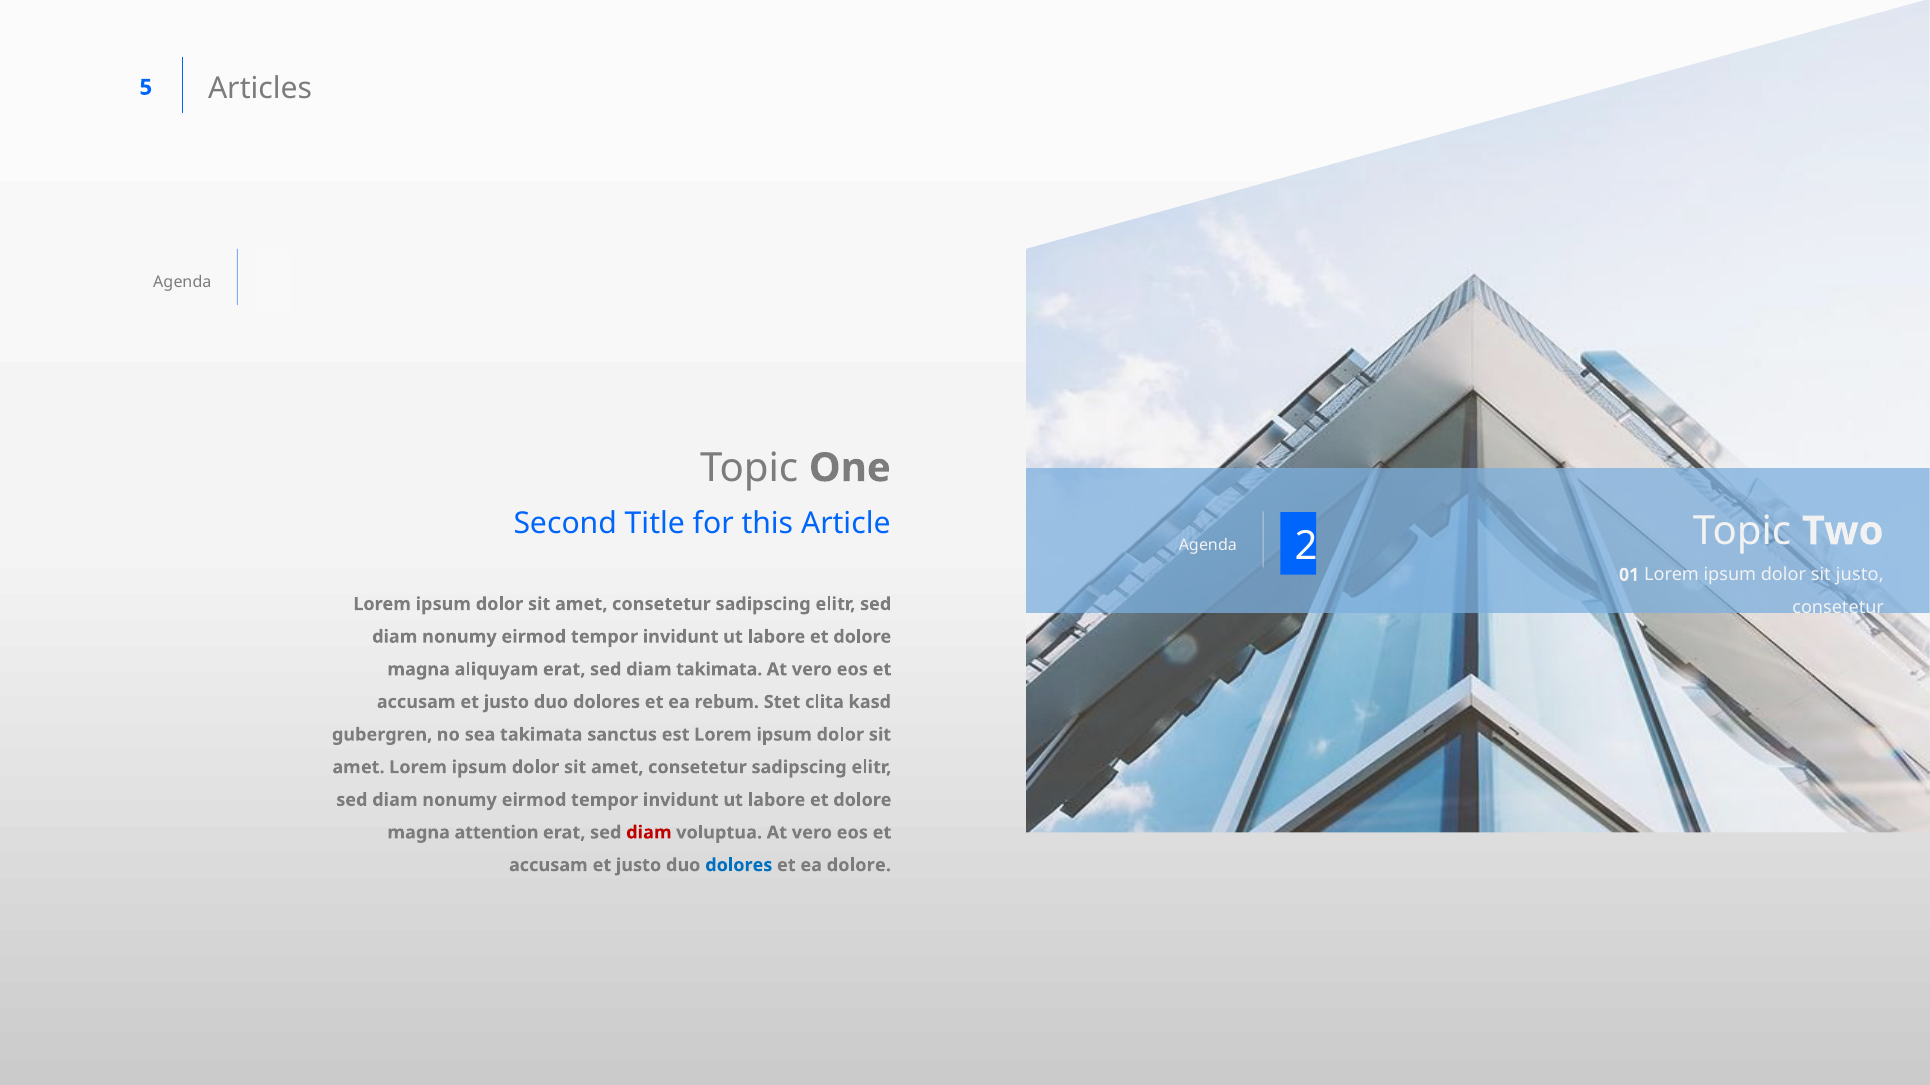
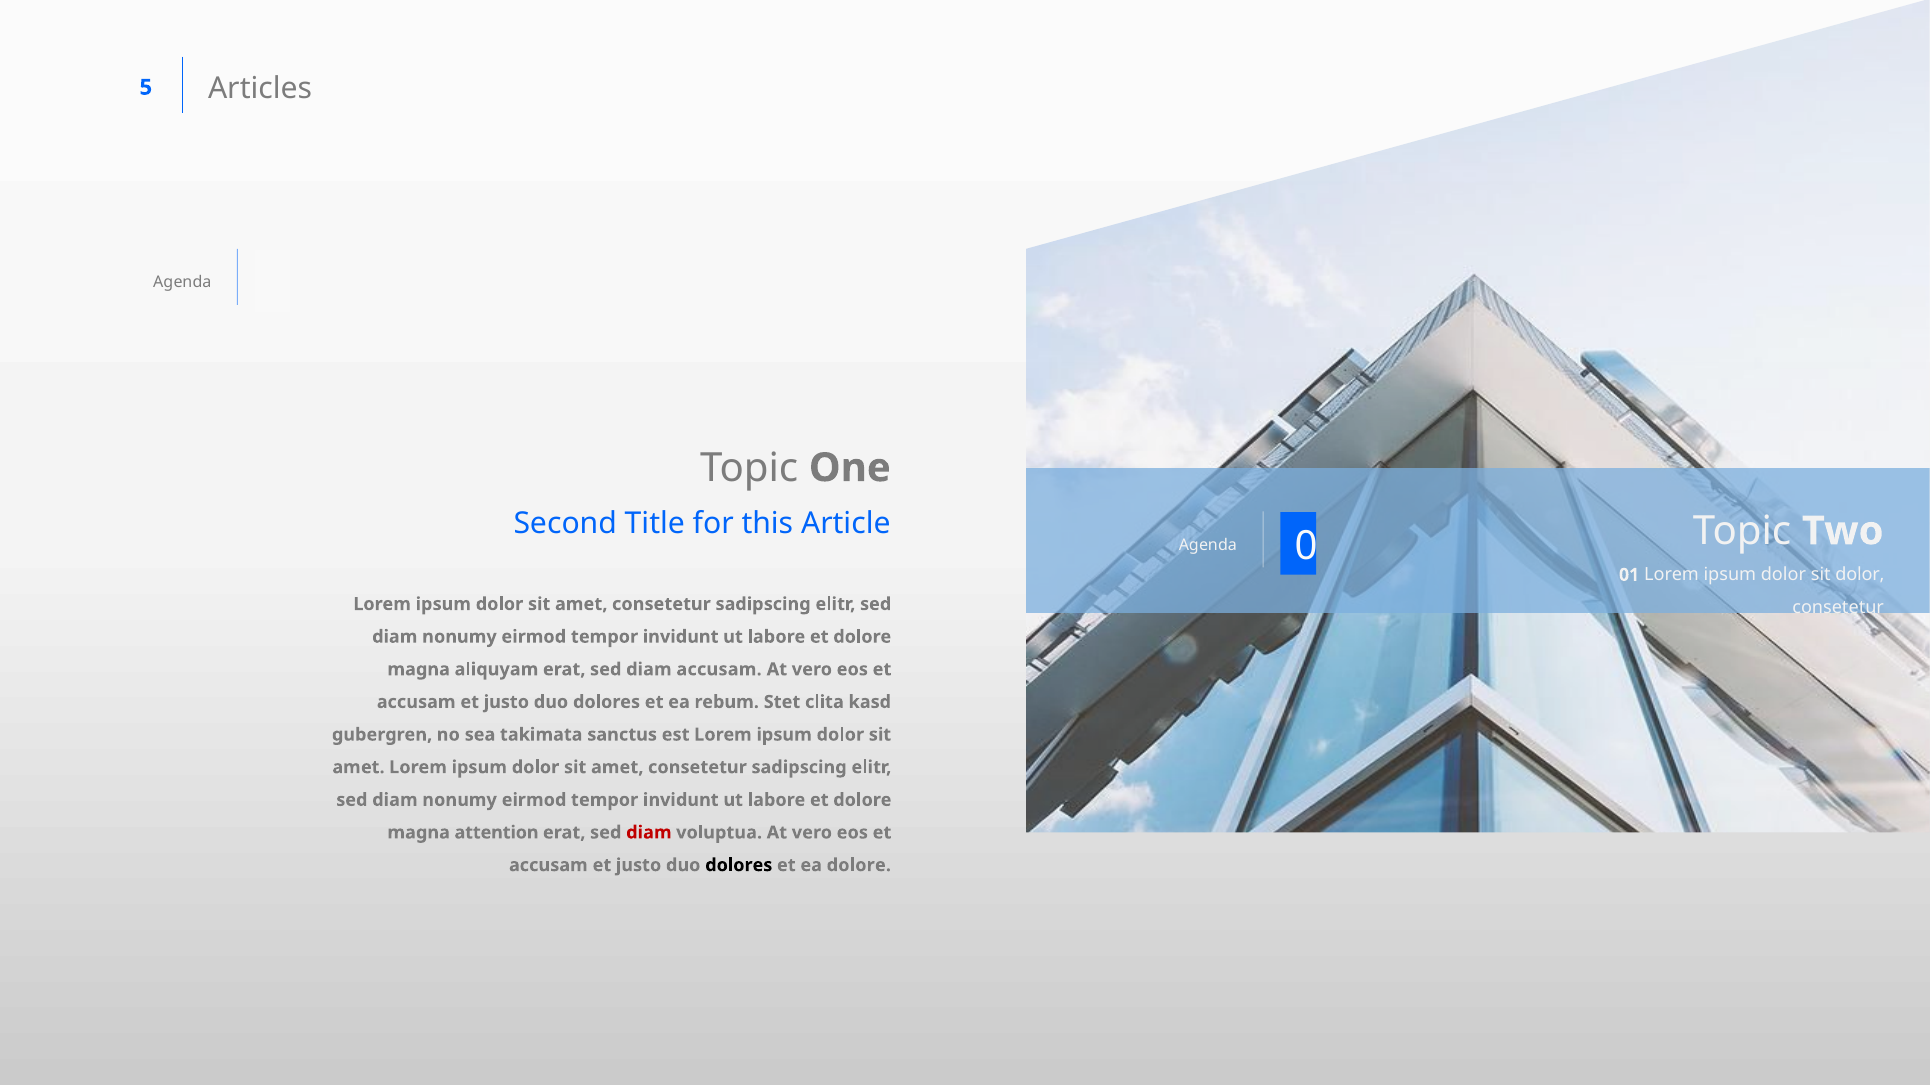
2 at (1306, 547): 2 -> 0
sit justo: justo -> dolor
diam takimata: takimata -> accusam
dolores at (739, 866) colour: blue -> black
